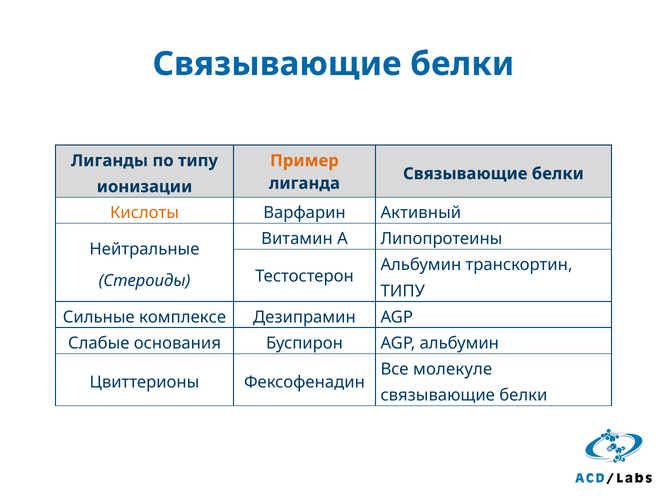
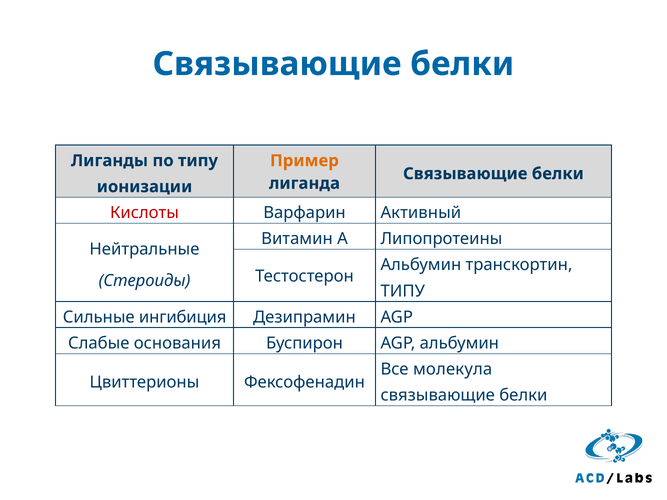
Кислоты colour: orange -> red
комплексе: комплексе -> ингибиция
молекуле: молекуле -> молекула
